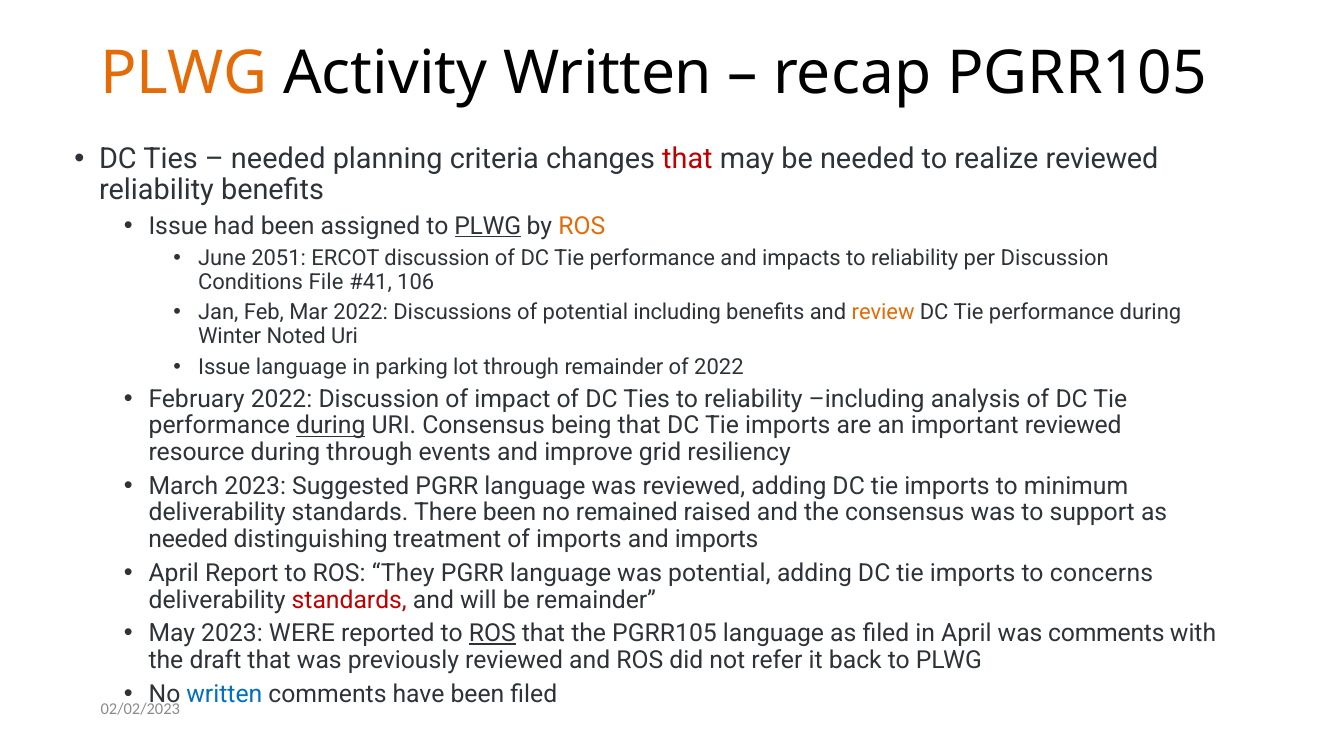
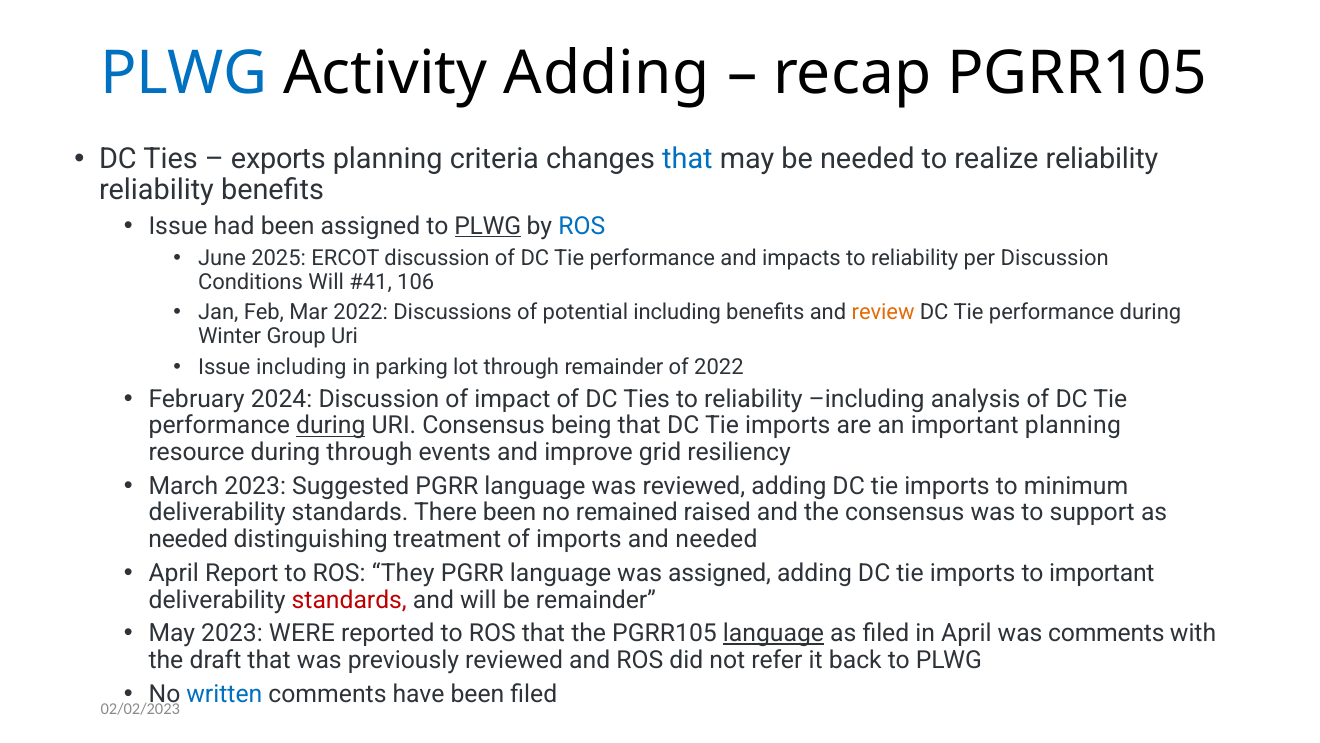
PLWG at (184, 73) colour: orange -> blue
Activity Written: Written -> Adding
needed at (278, 159): needed -> exports
that at (687, 159) colour: red -> blue
realize reviewed: reviewed -> reliability
ROS at (582, 226) colour: orange -> blue
2051: 2051 -> 2025
Conditions File: File -> Will
Noted: Noted -> Group
Issue language: language -> including
February 2022: 2022 -> 2024
important reviewed: reviewed -> planning
and imports: imports -> needed
was potential: potential -> assigned
to concerns: concerns -> important
ROS at (492, 633) underline: present -> none
language at (774, 633) underline: none -> present
